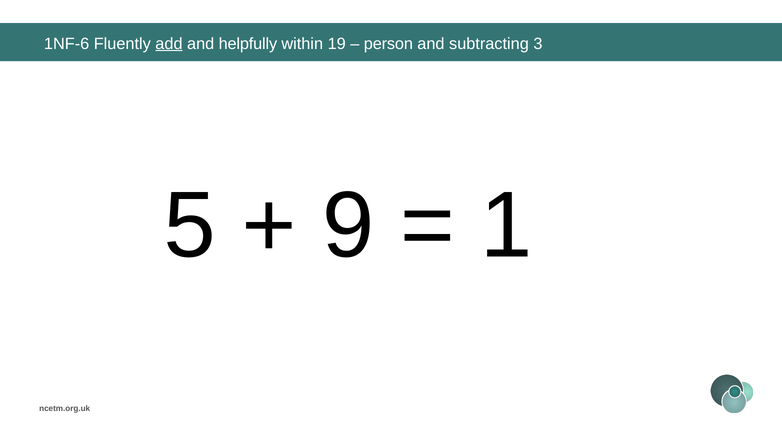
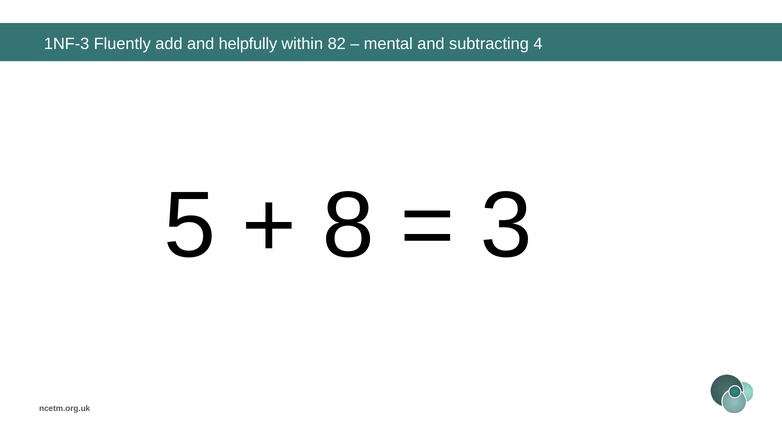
1NF-6: 1NF-6 -> 1NF-3
add underline: present -> none
19: 19 -> 82
person: person -> mental
3: 3 -> 4
9: 9 -> 8
1: 1 -> 3
